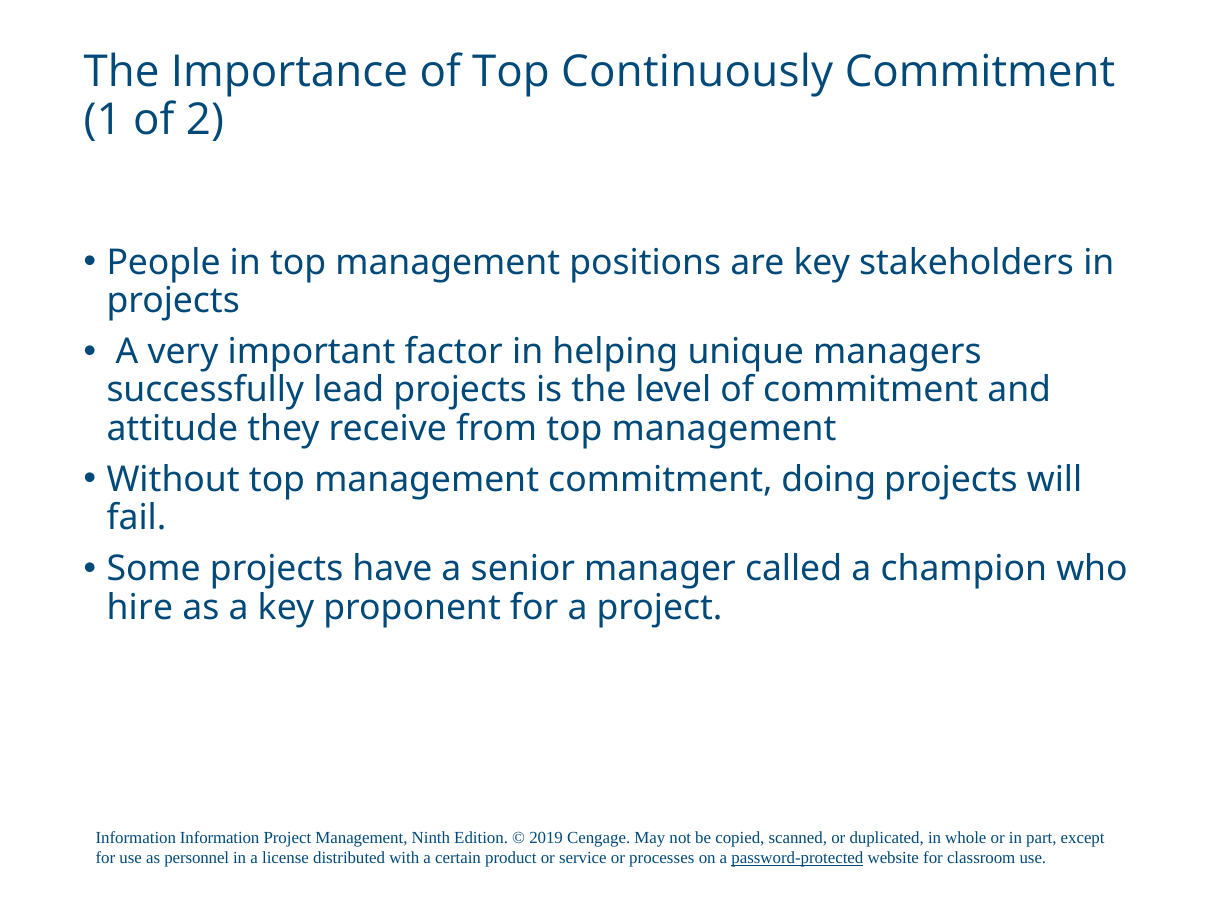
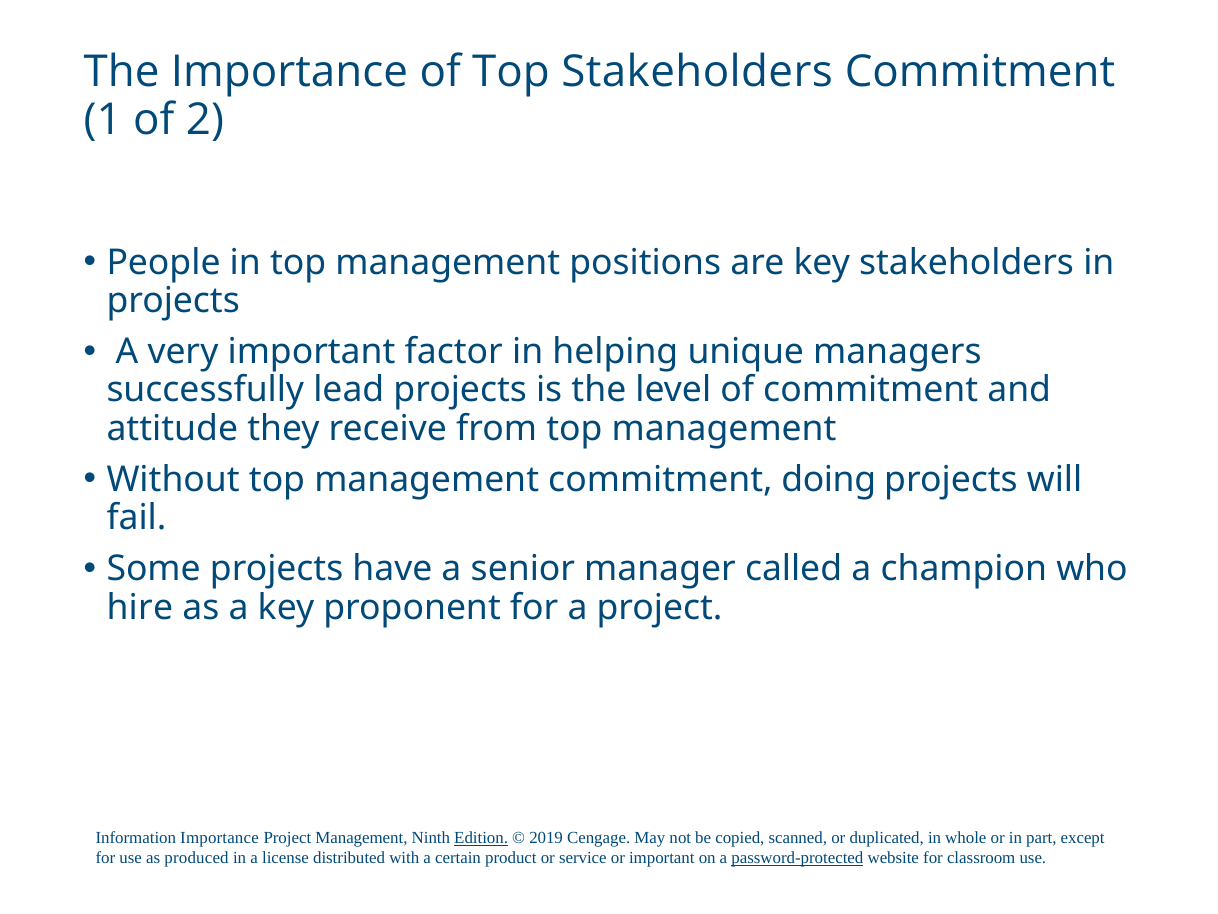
Top Continuously: Continuously -> Stakeholders
Information Information: Information -> Importance
Edition underline: none -> present
personnel: personnel -> produced
or processes: processes -> important
